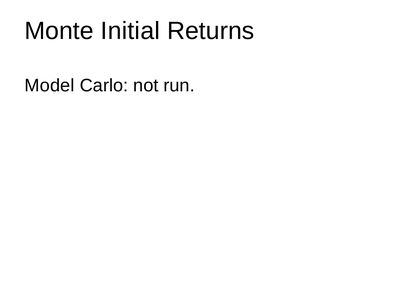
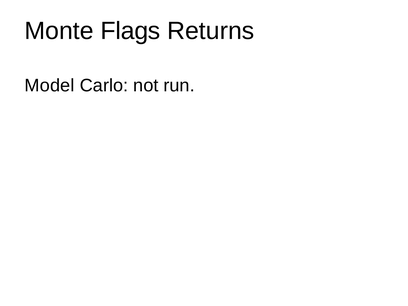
Initial: Initial -> Flags
